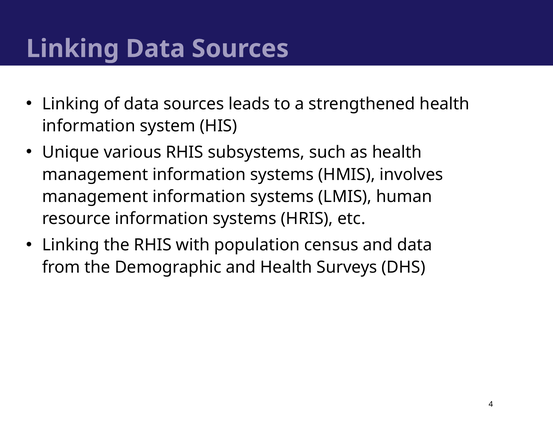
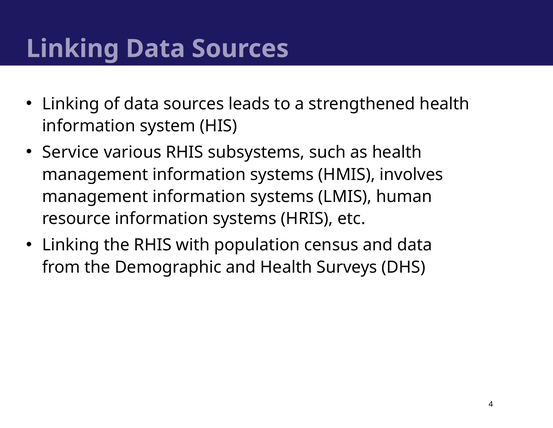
Unique: Unique -> Service
